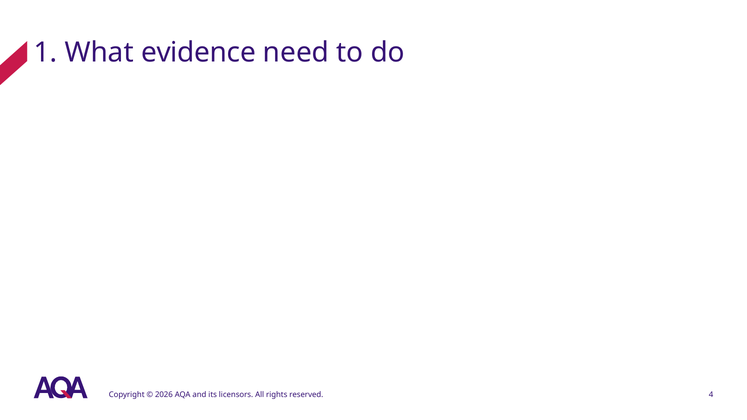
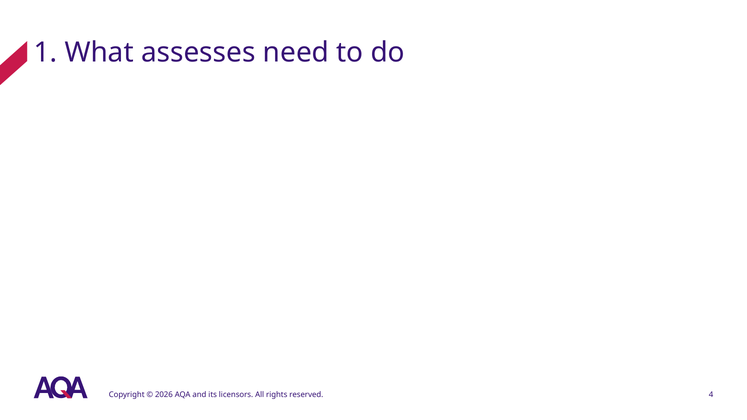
evidence: evidence -> assesses
